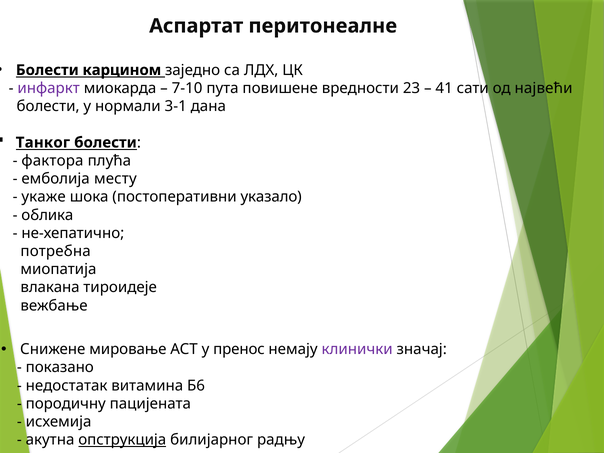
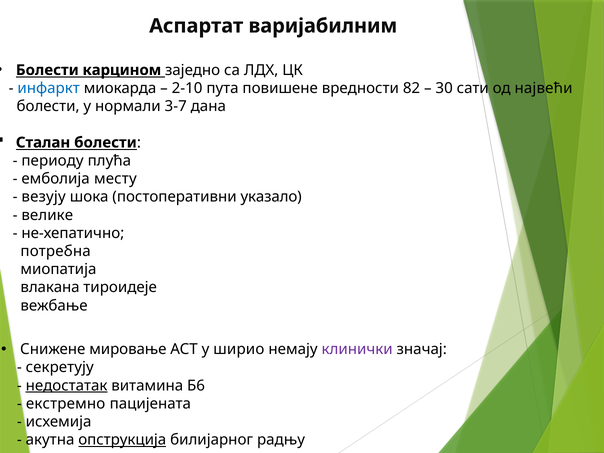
перитонеалне: перитонеалне -> варијабилним
инфаркт colour: purple -> blue
7-10: 7-10 -> 2-10
23: 23 -> 82
41: 41 -> 30
3-1: 3-1 -> 3-7
Танког: Танког -> Сталан
фактора: фактора -> периоду
укаже: укаже -> везују
облика: облика -> велике
пренос: пренос -> ширио
показано: показано -> секретују
недостатак underline: none -> present
породичну: породичну -> екстремно
